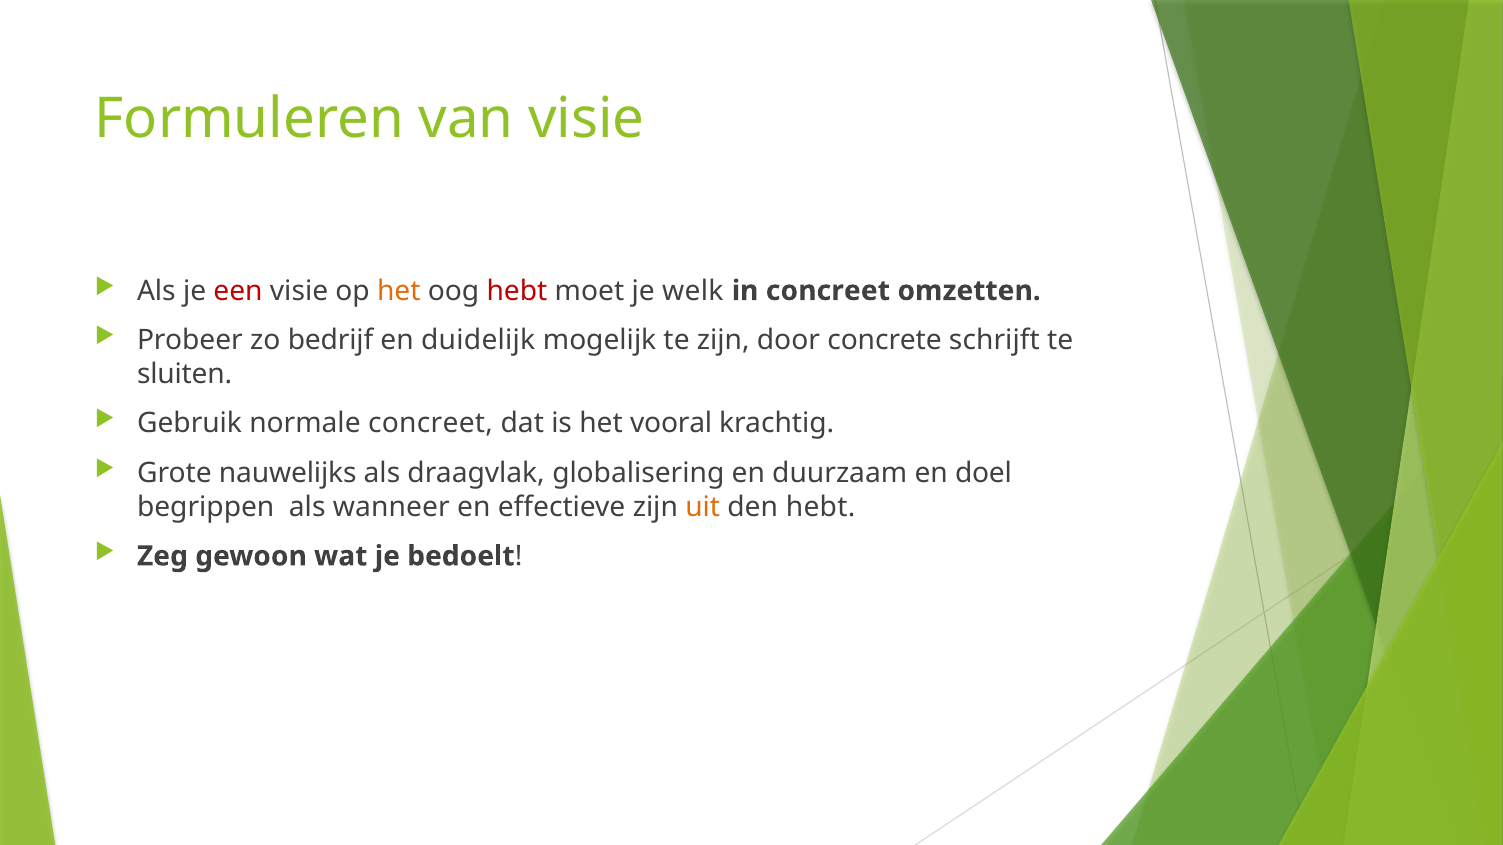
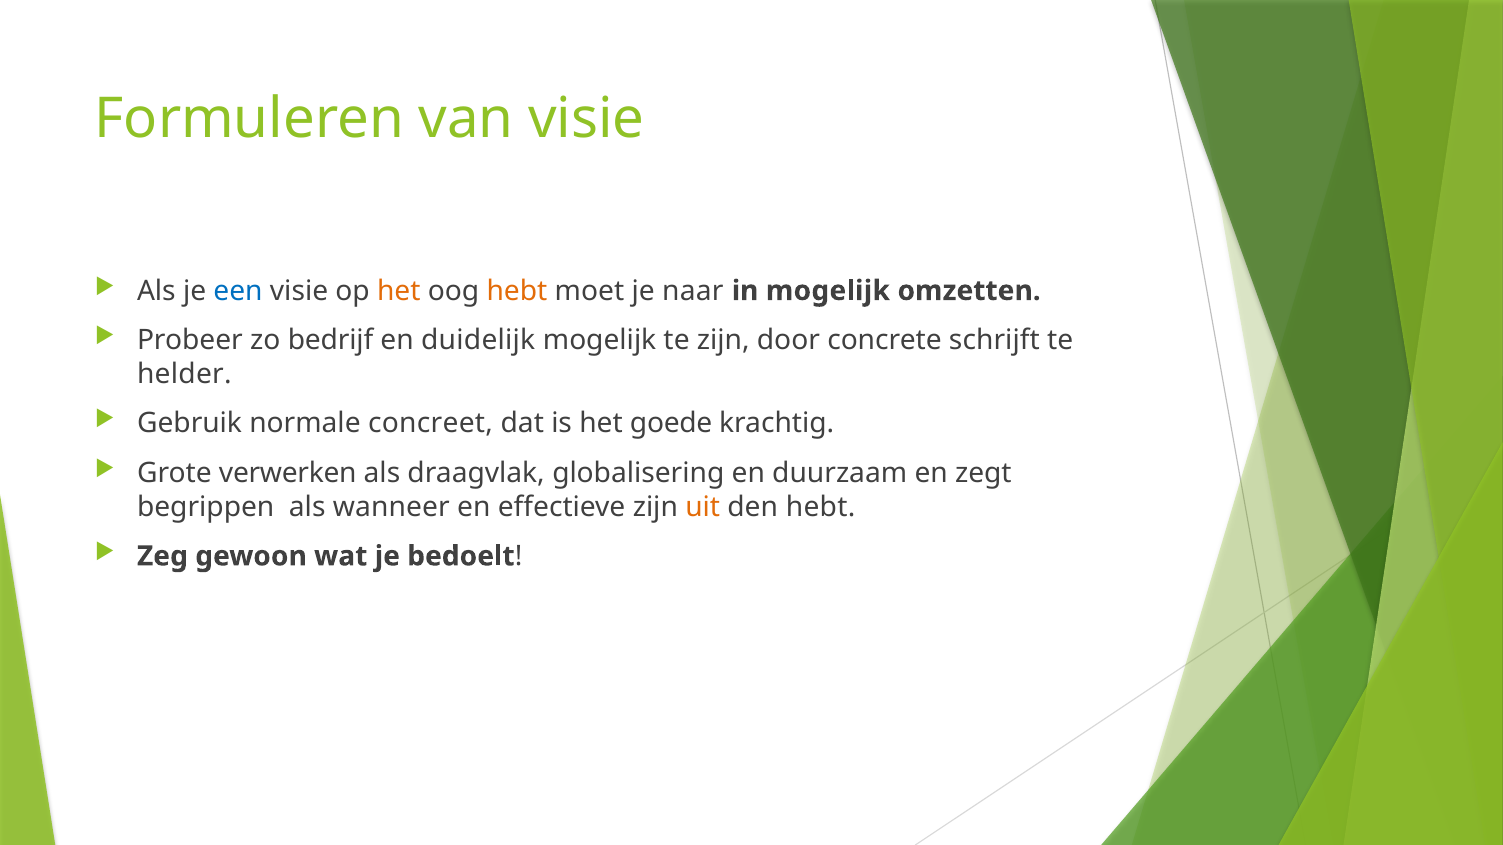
een colour: red -> blue
hebt at (517, 291) colour: red -> orange
welk: welk -> naar
in concreet: concreet -> mogelijk
sluiten: sluiten -> helder
vooral: vooral -> goede
nauwelijks: nauwelijks -> verwerken
doel: doel -> zegt
